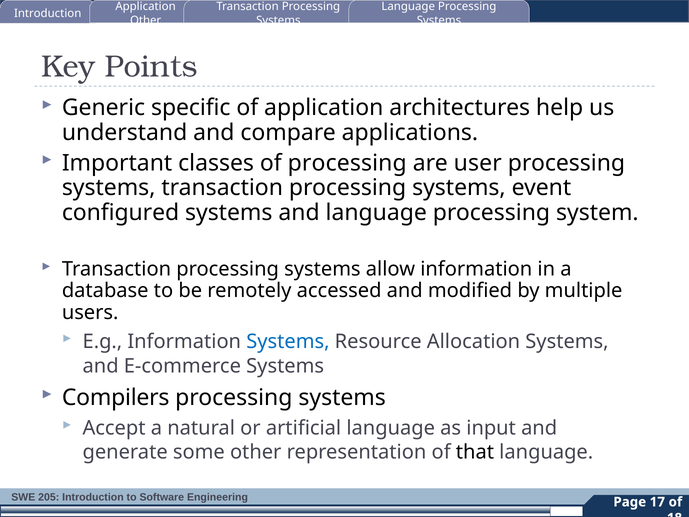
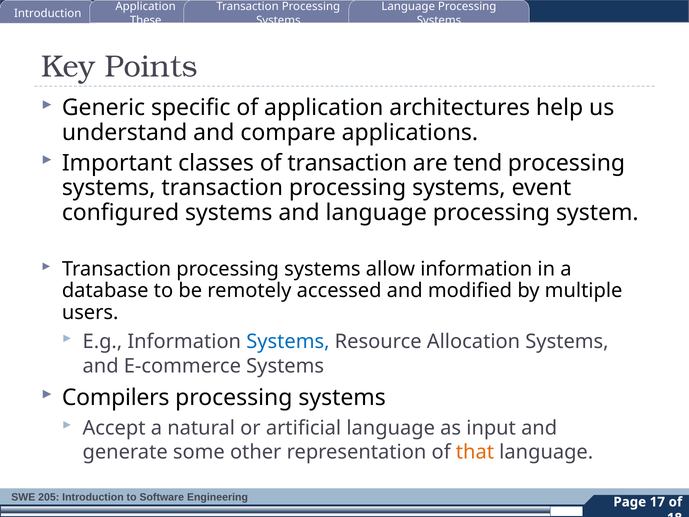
Other at (146, 20): Other -> These
of processing: processing -> transaction
user: user -> tend
that colour: black -> orange
